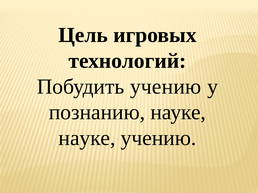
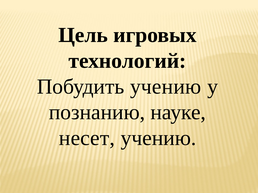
науке at (87, 138): науке -> несет
